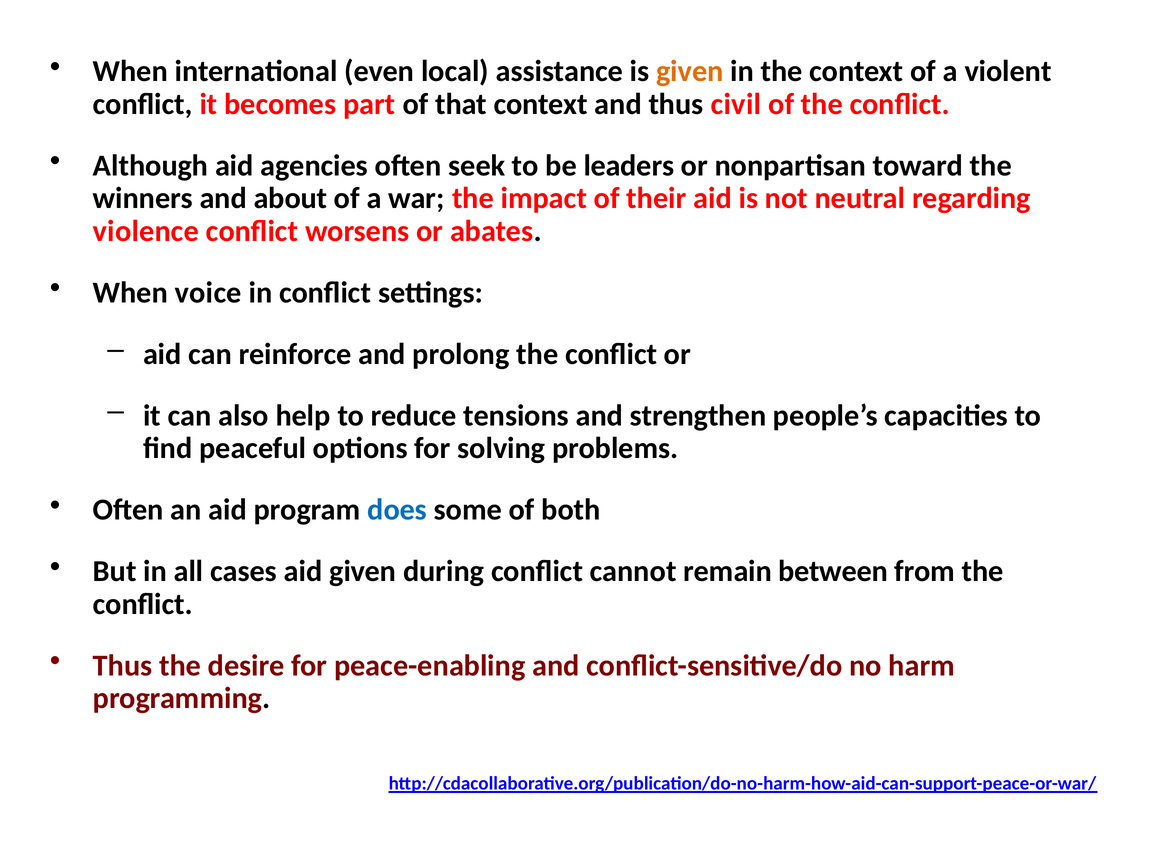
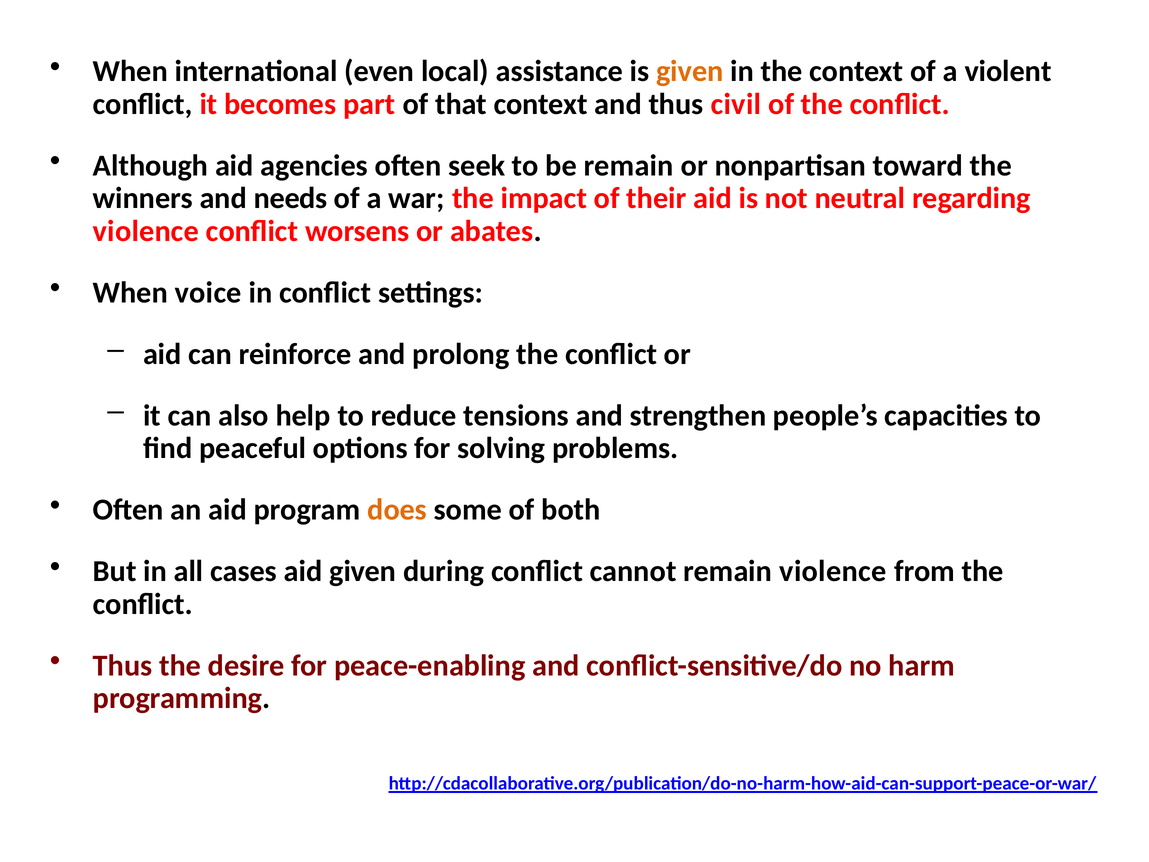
be leaders: leaders -> remain
about: about -> needs
does colour: blue -> orange
remain between: between -> violence
